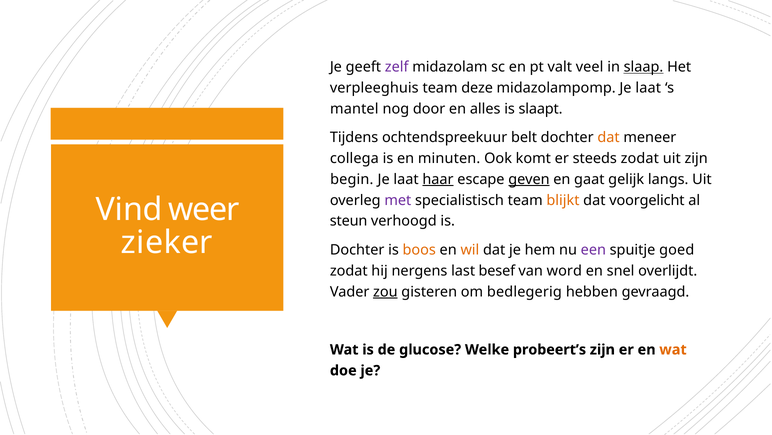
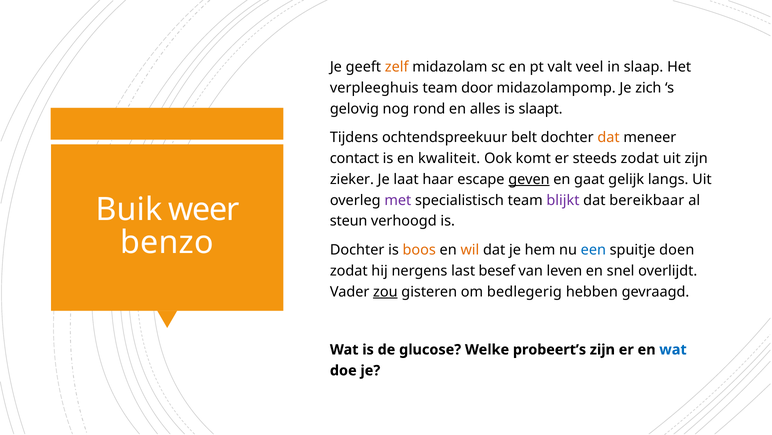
zelf colour: purple -> orange
slaap underline: present -> none
deze: deze -> door
midazolampomp Je laat: laat -> zich
mantel: mantel -> gelovig
door: door -> rond
collega: collega -> contact
minuten: minuten -> kwaliteit
begin: begin -> zieker
haar underline: present -> none
blijkt colour: orange -> purple
voorgelicht: voorgelicht -> bereikbaar
Vind: Vind -> Buik
zieker: zieker -> benzo
een colour: purple -> blue
goed: goed -> doen
word: word -> leven
wat at (673, 349) colour: orange -> blue
